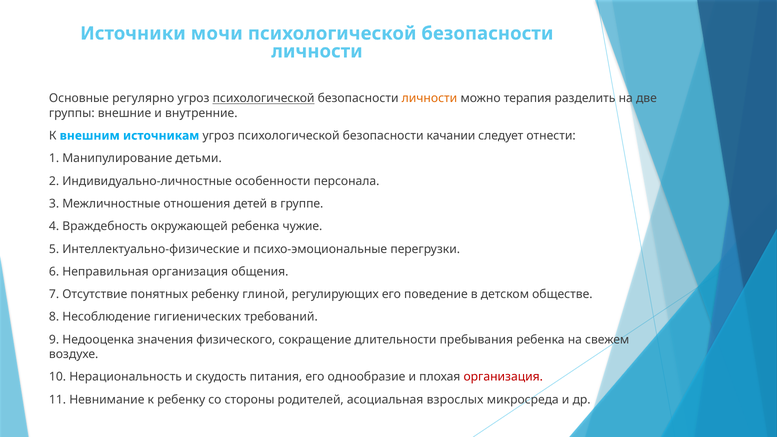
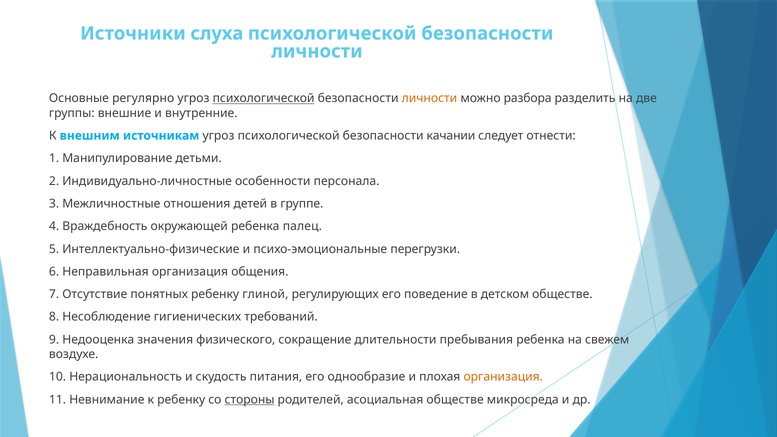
мочи: мочи -> слуха
терапия: терапия -> разбора
чужие: чужие -> палец
организация at (503, 377) colour: red -> orange
стороны underline: none -> present
асоциальная взрослых: взрослых -> обществе
